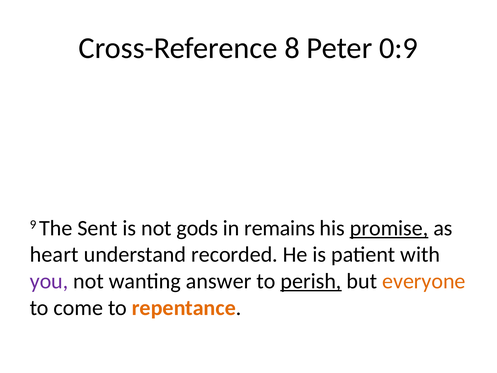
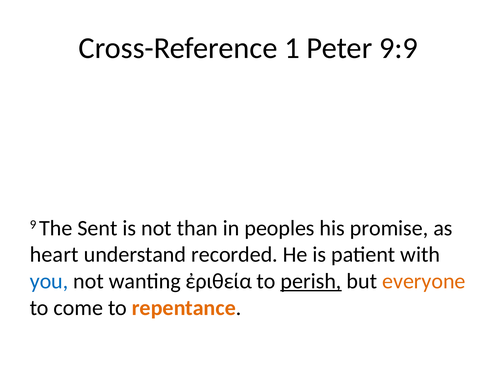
8: 8 -> 1
0:9: 0:9 -> 9:9
gods: gods -> than
remains: remains -> peoples
promise underline: present -> none
you colour: purple -> blue
answer: answer -> ἐριθεία
